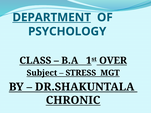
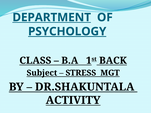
PSYCHOLOGY underline: none -> present
OVER: OVER -> BACK
CHRONIC: CHRONIC -> ACTIVITY
